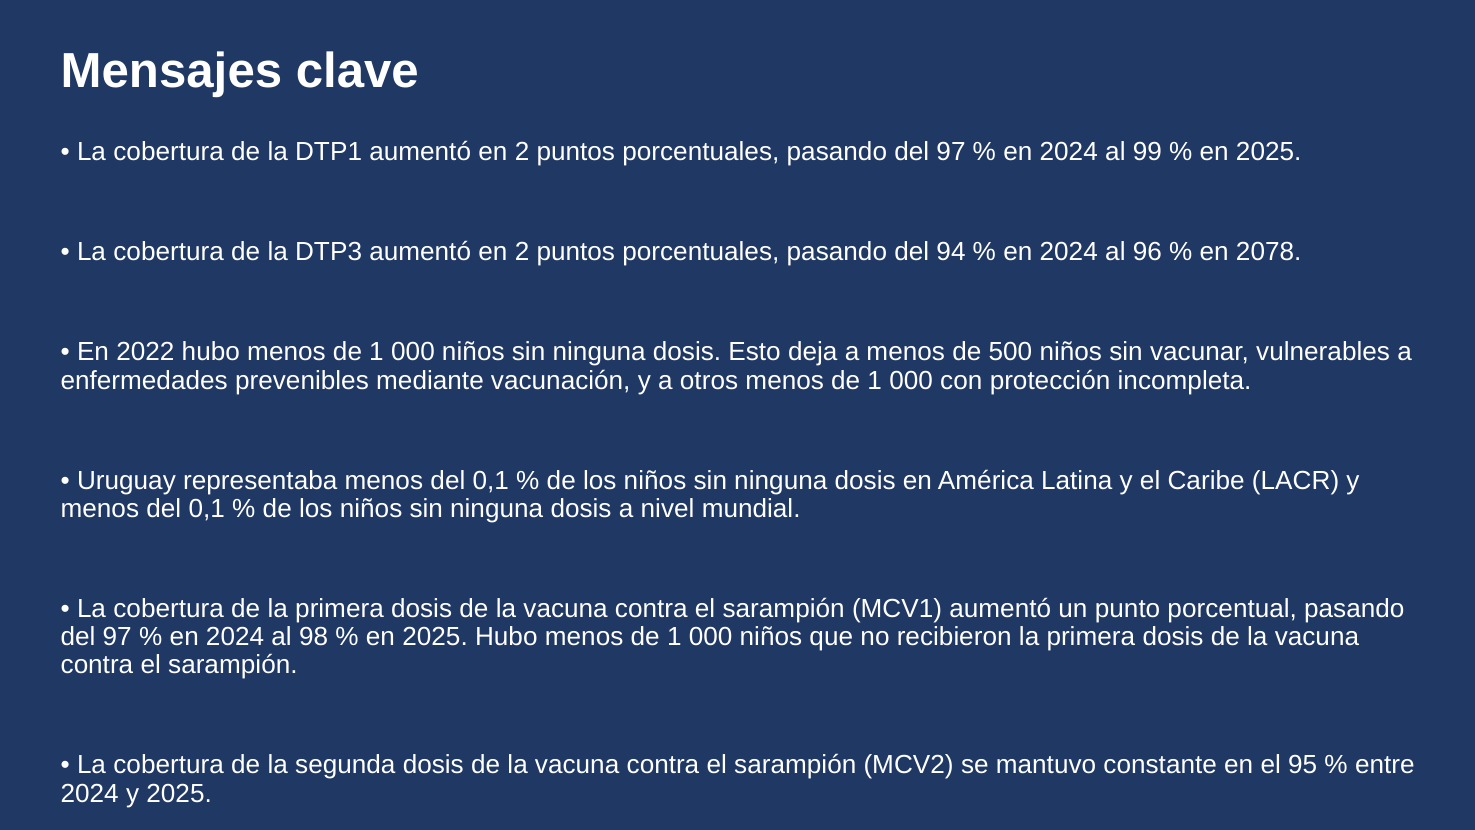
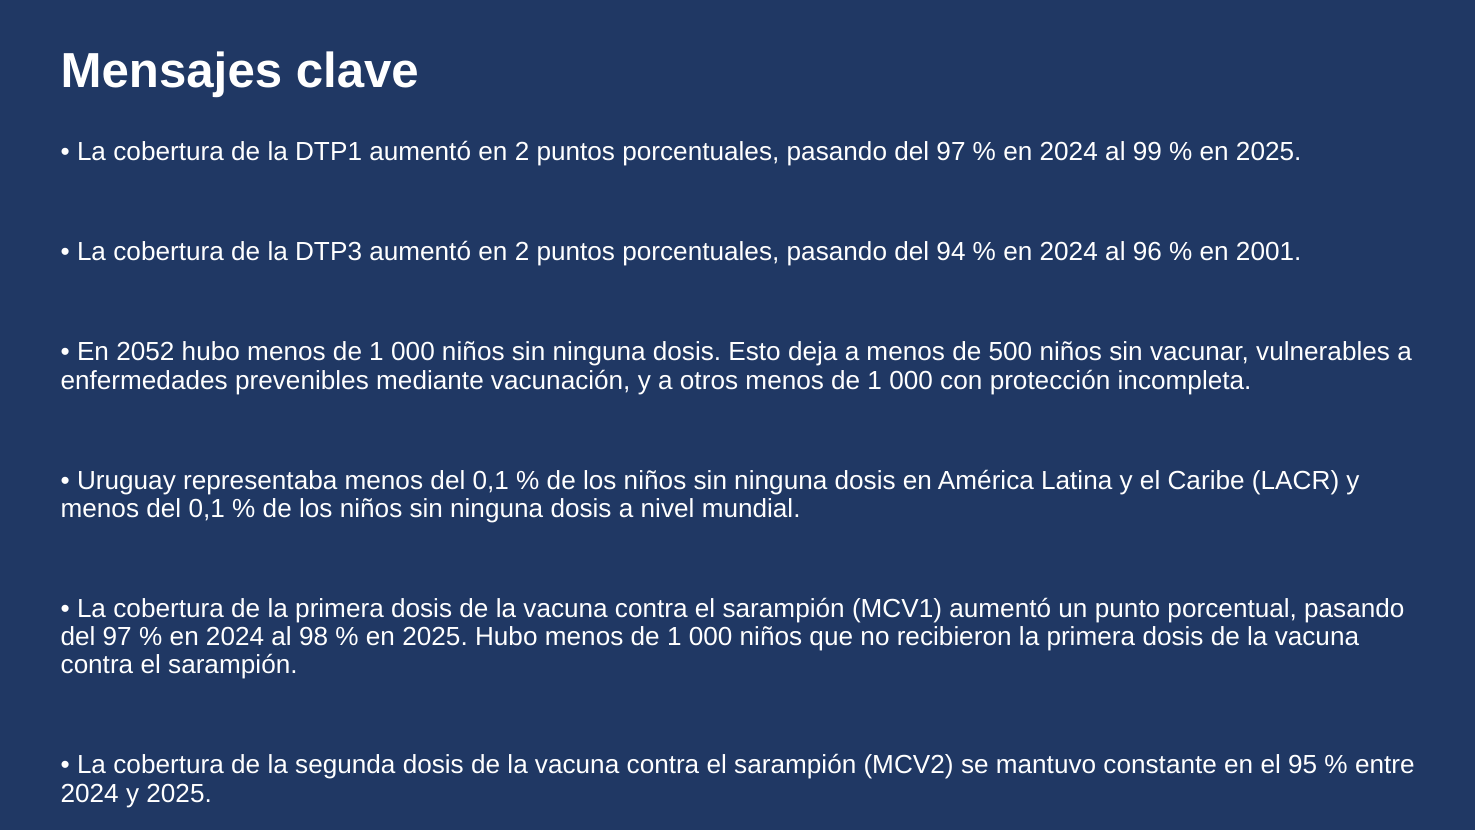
2078: 2078 -> 2001
2022: 2022 -> 2052
